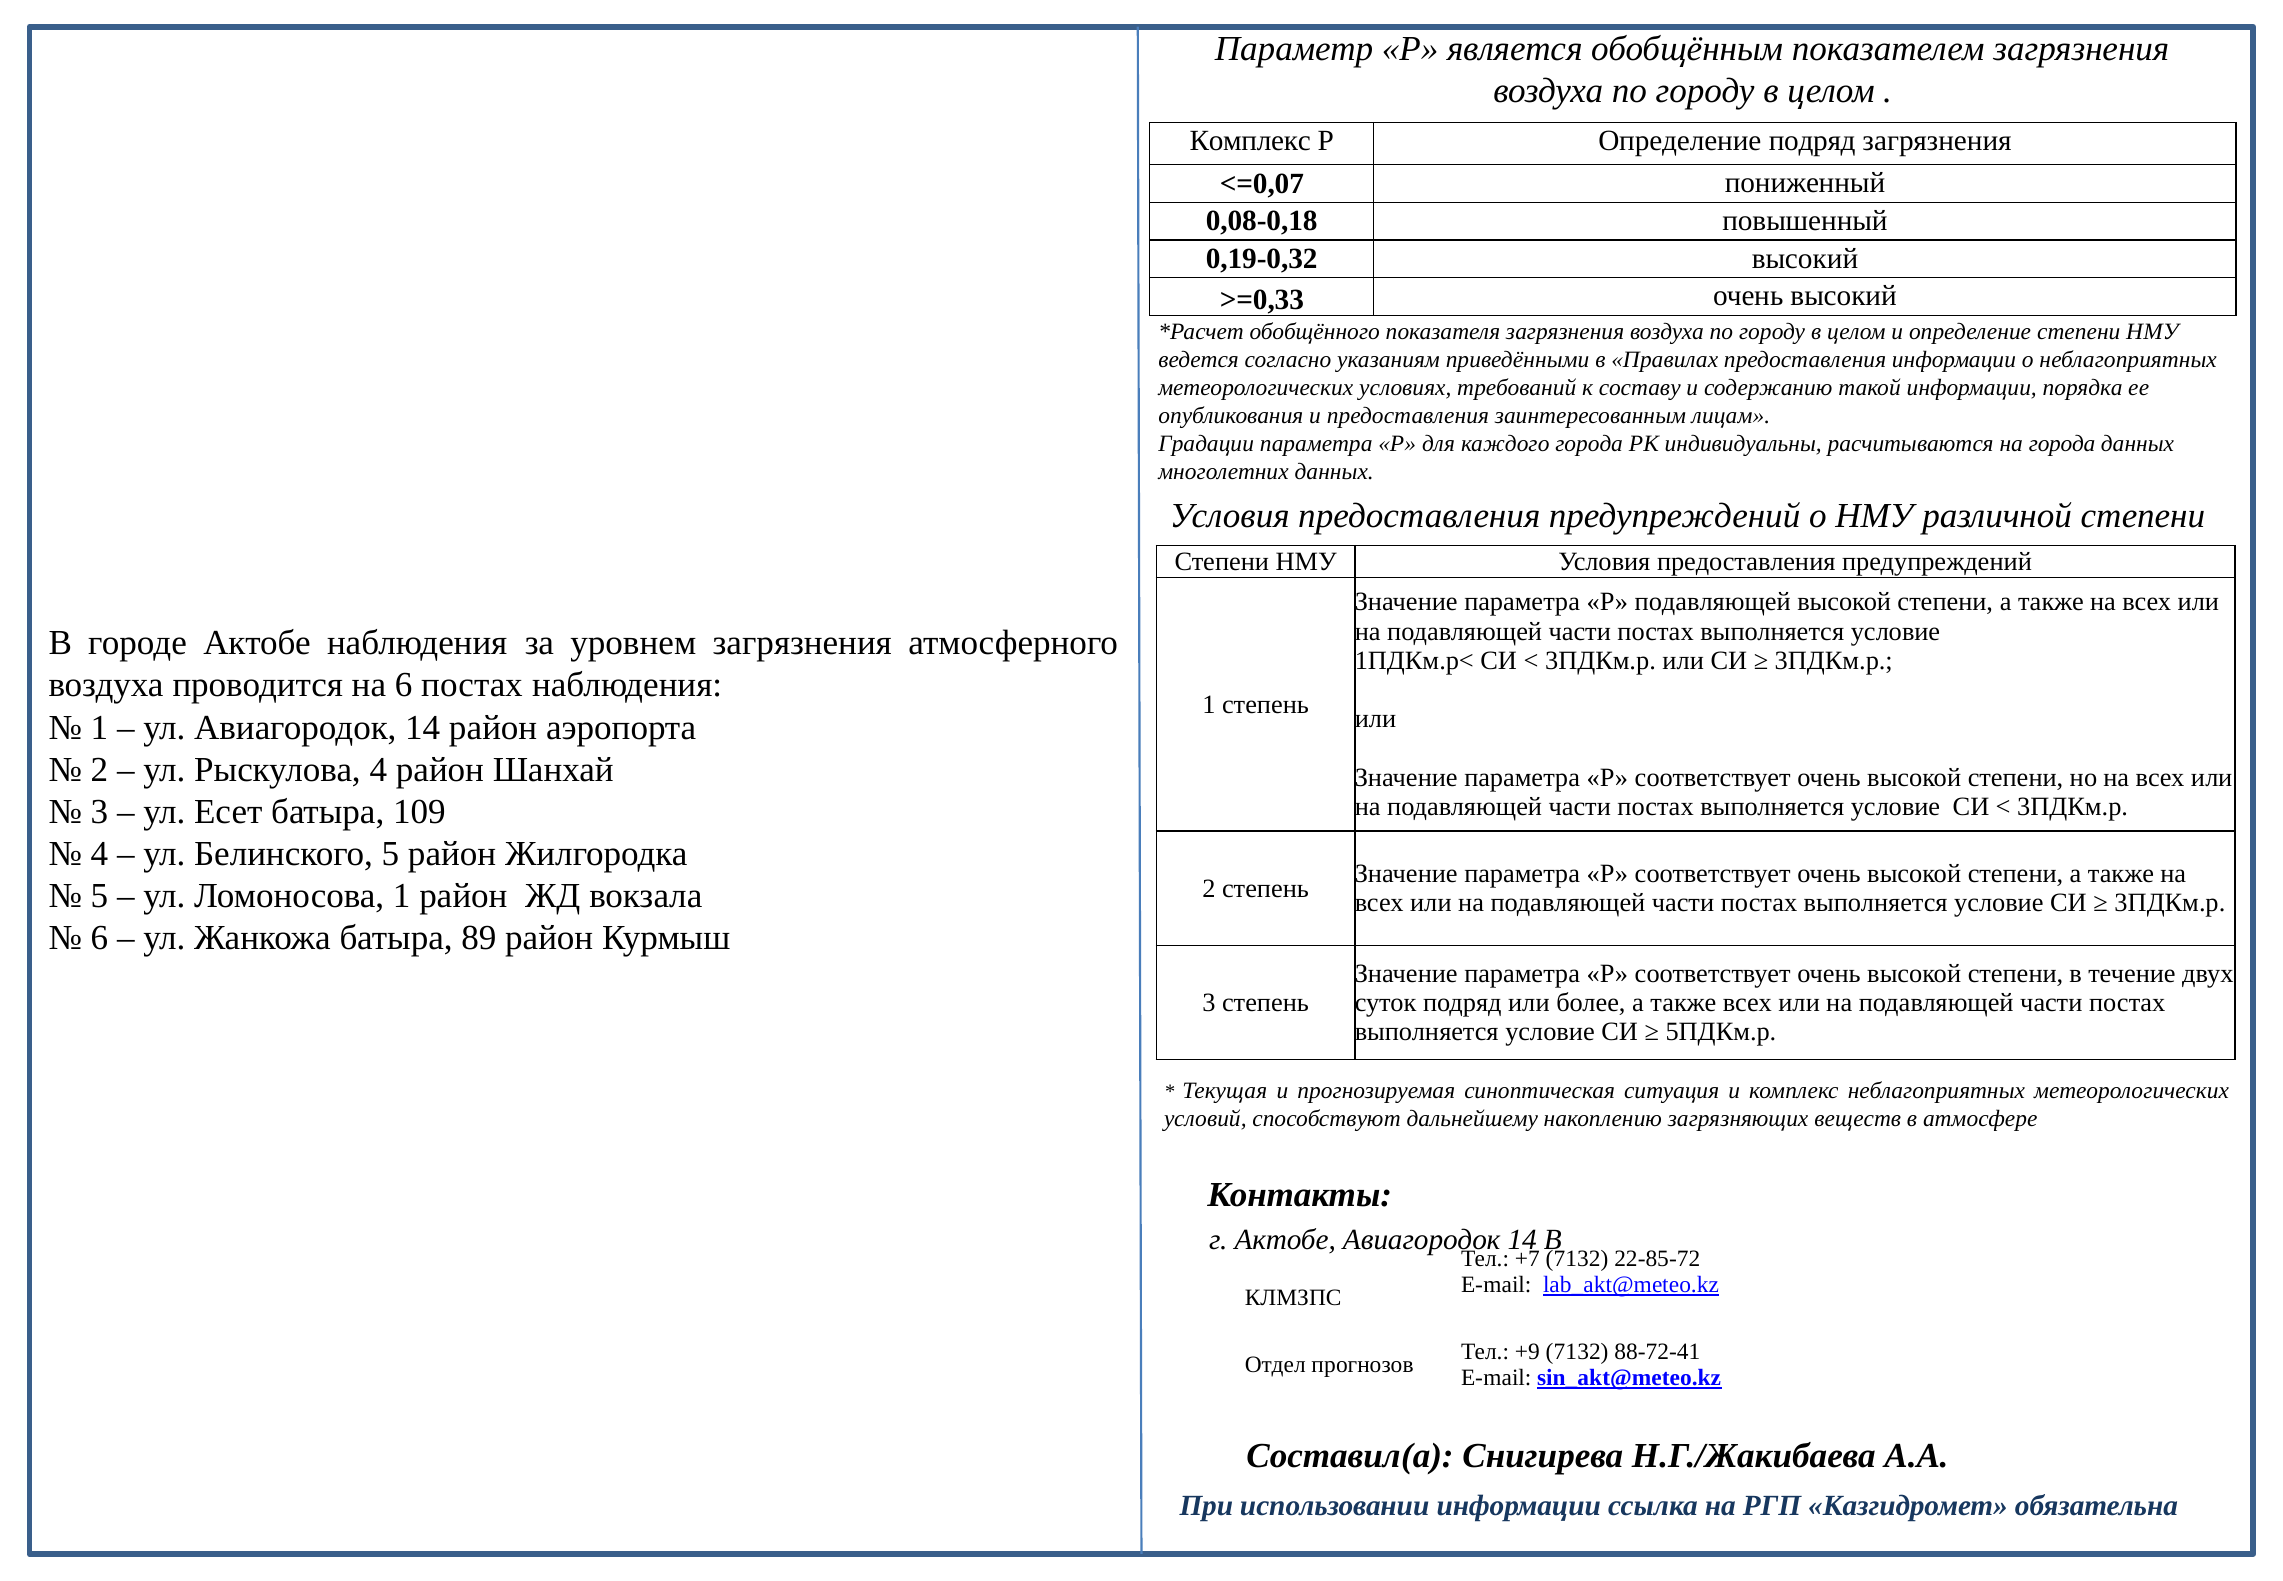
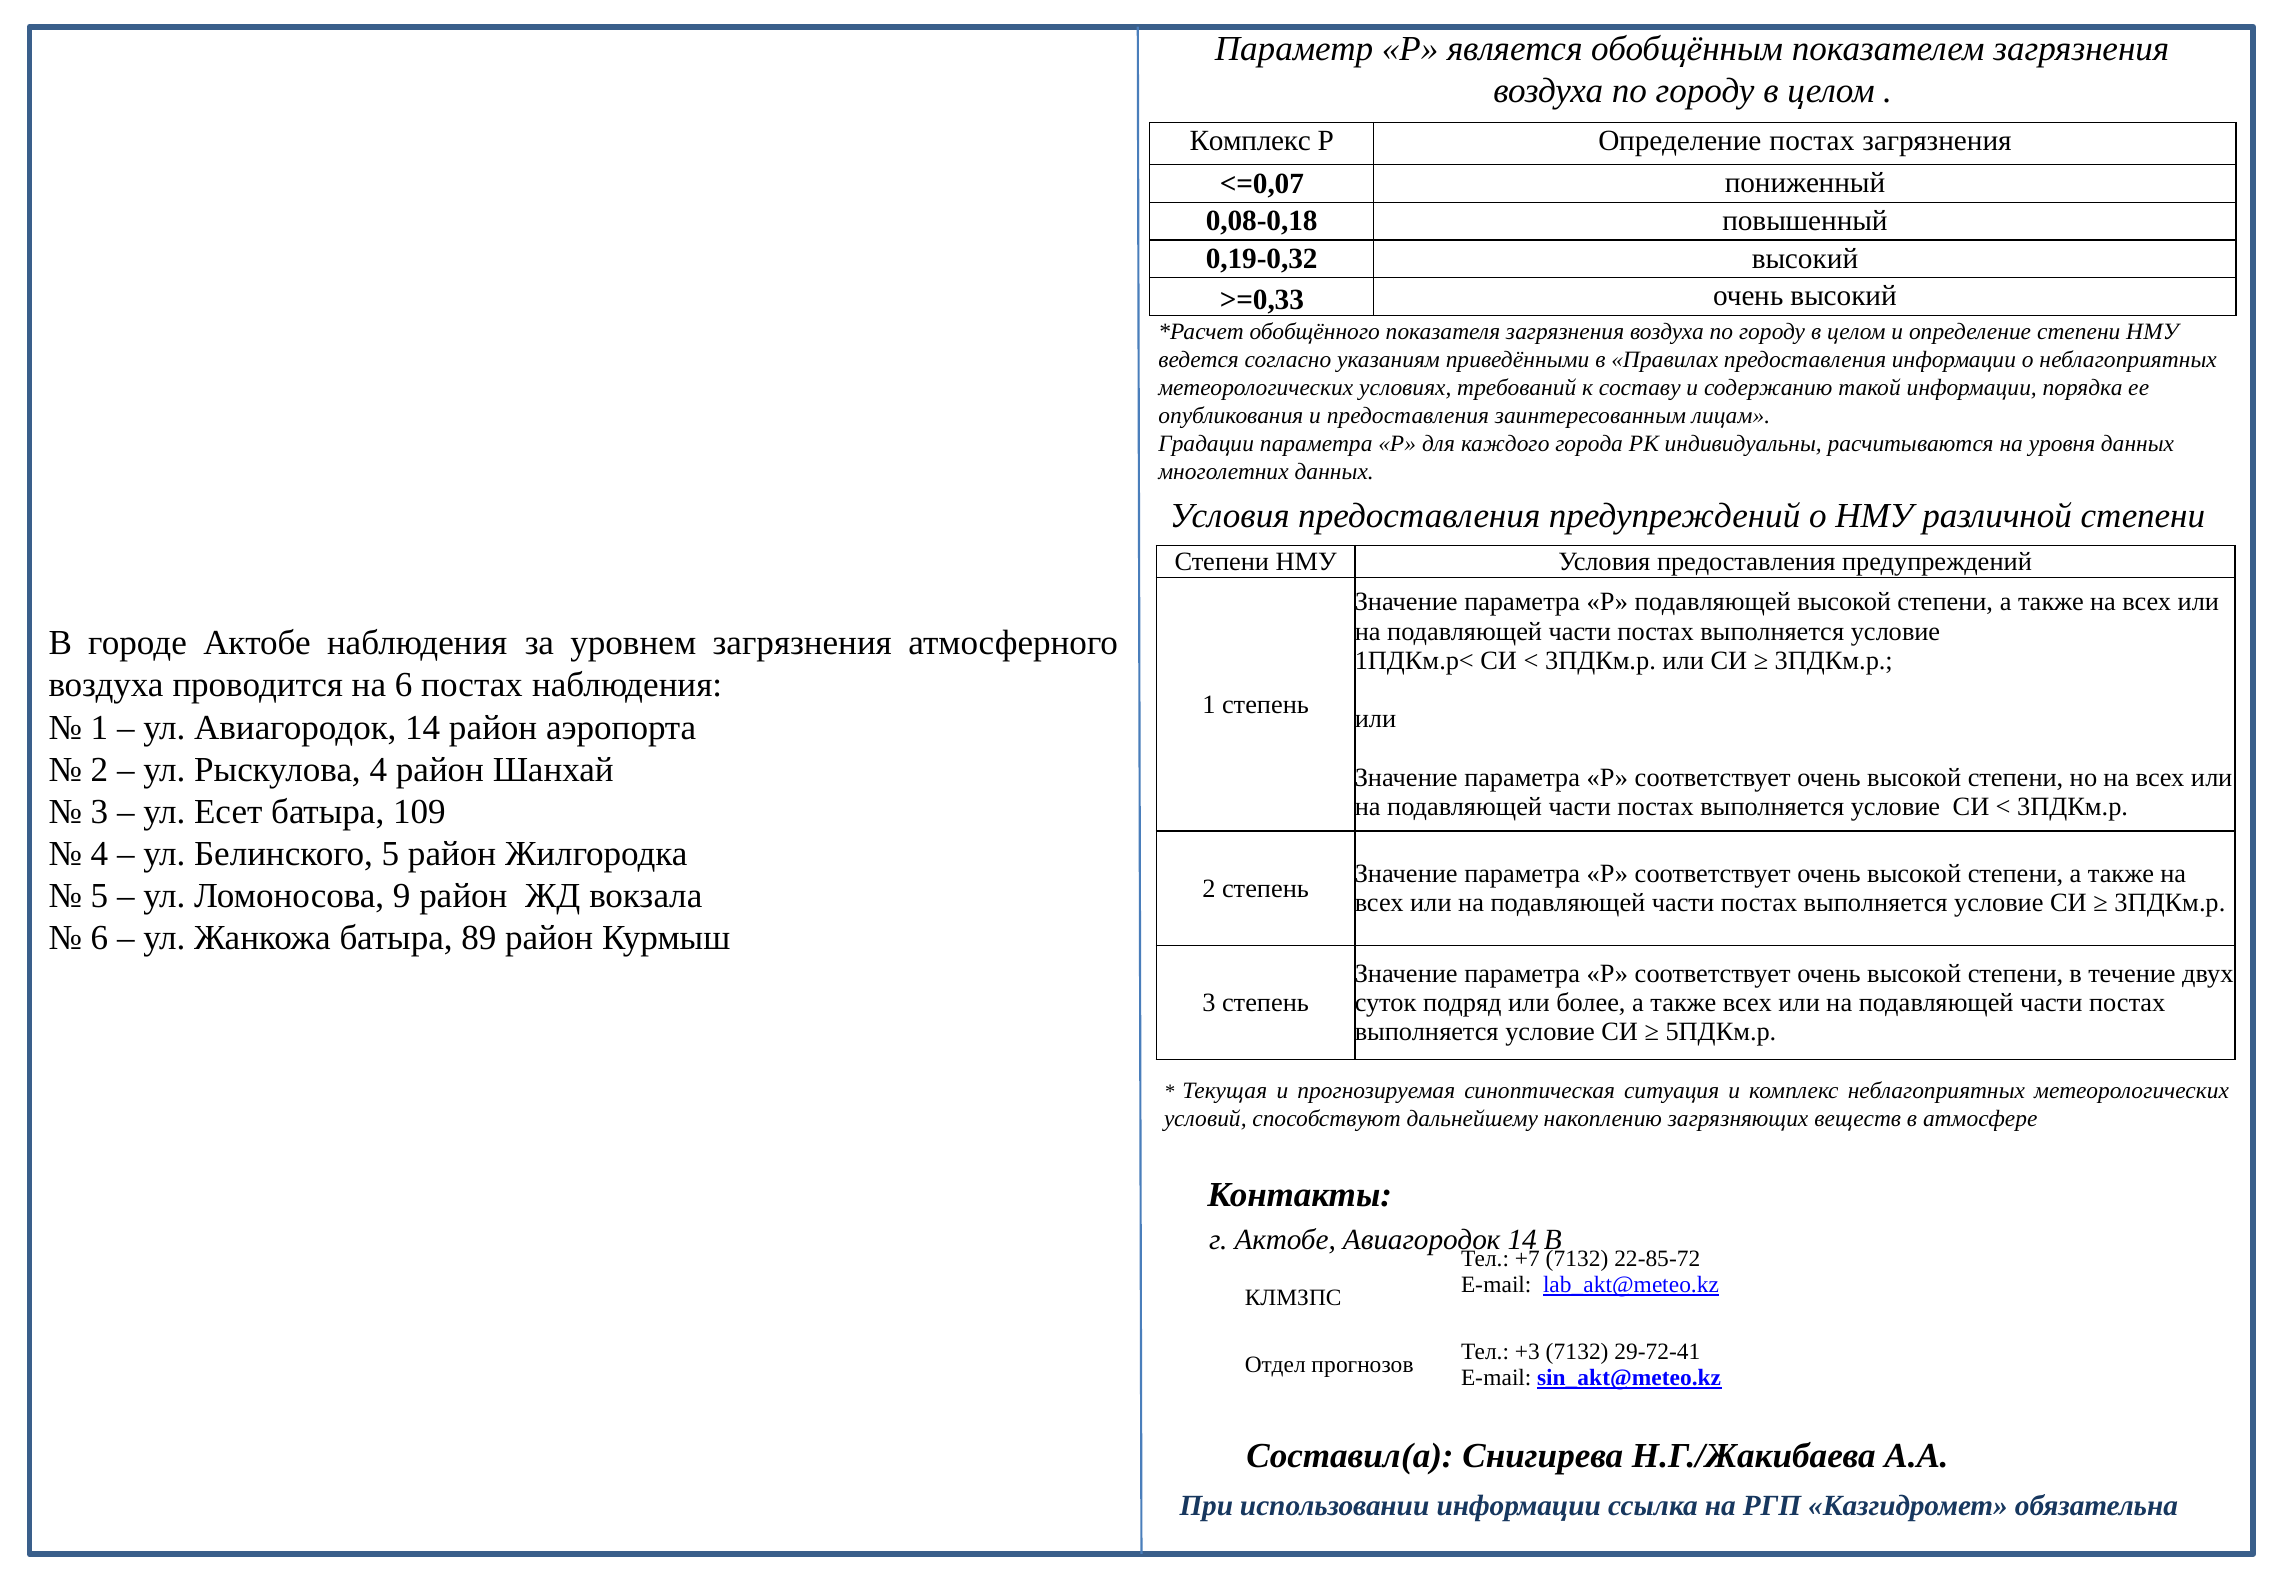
Определение подряд: подряд -> постах
на города: города -> уровня
Ломоносова 1: 1 -> 9
+9: +9 -> +3
88-72-41: 88-72-41 -> 29-72-41
